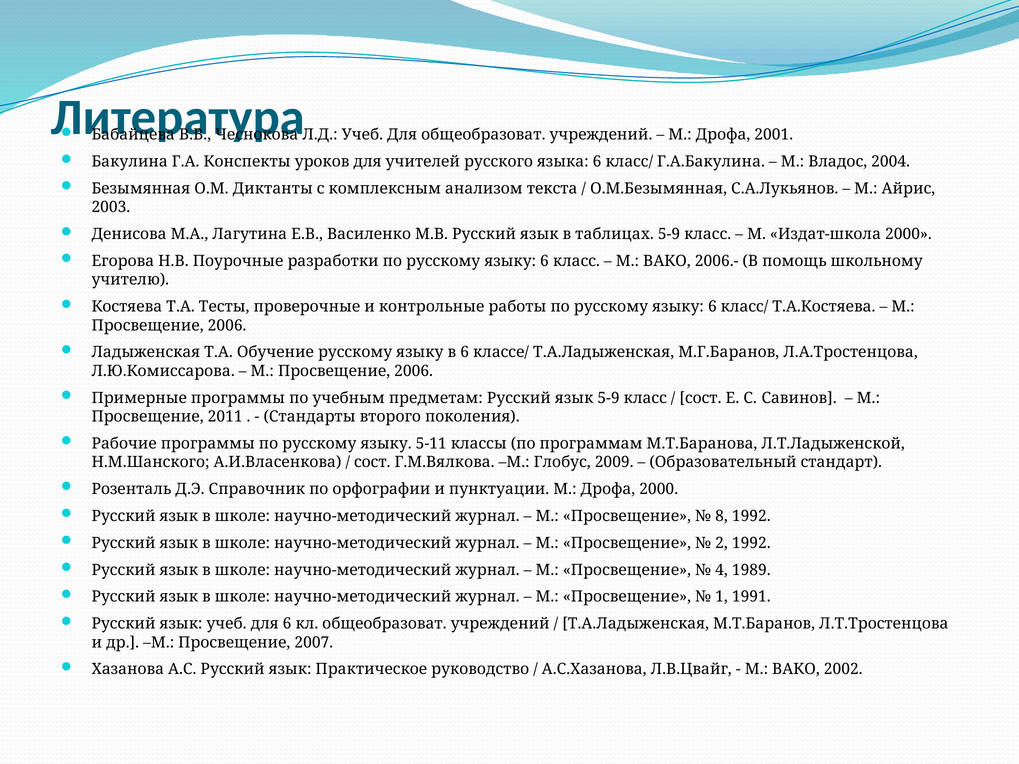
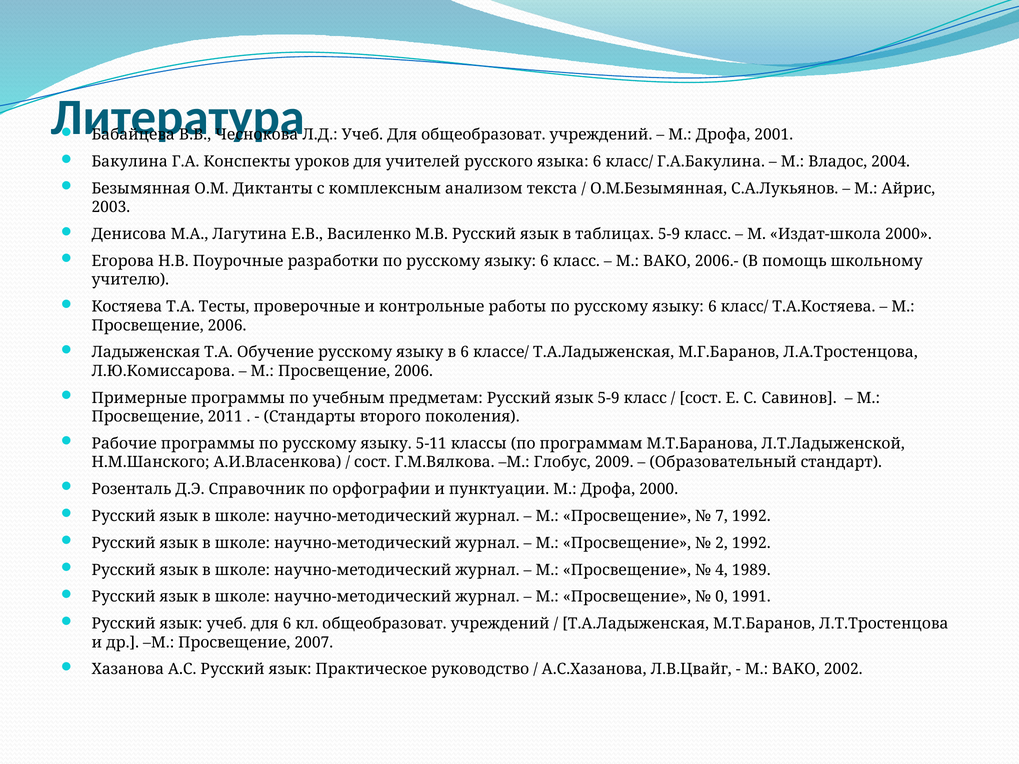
8: 8 -> 7
1: 1 -> 0
